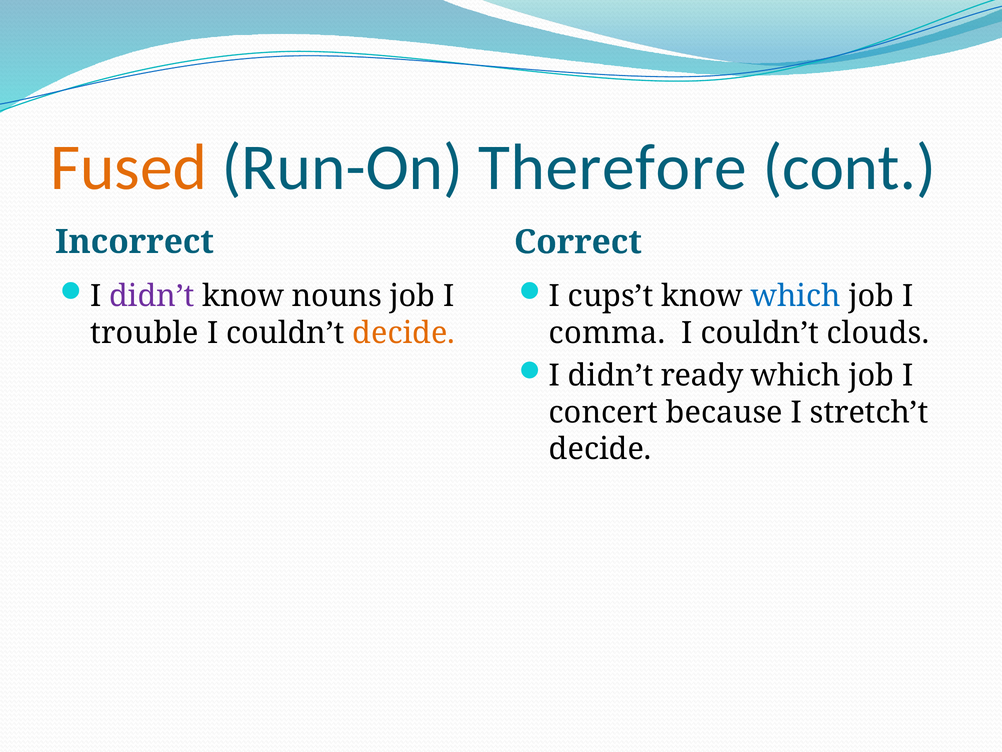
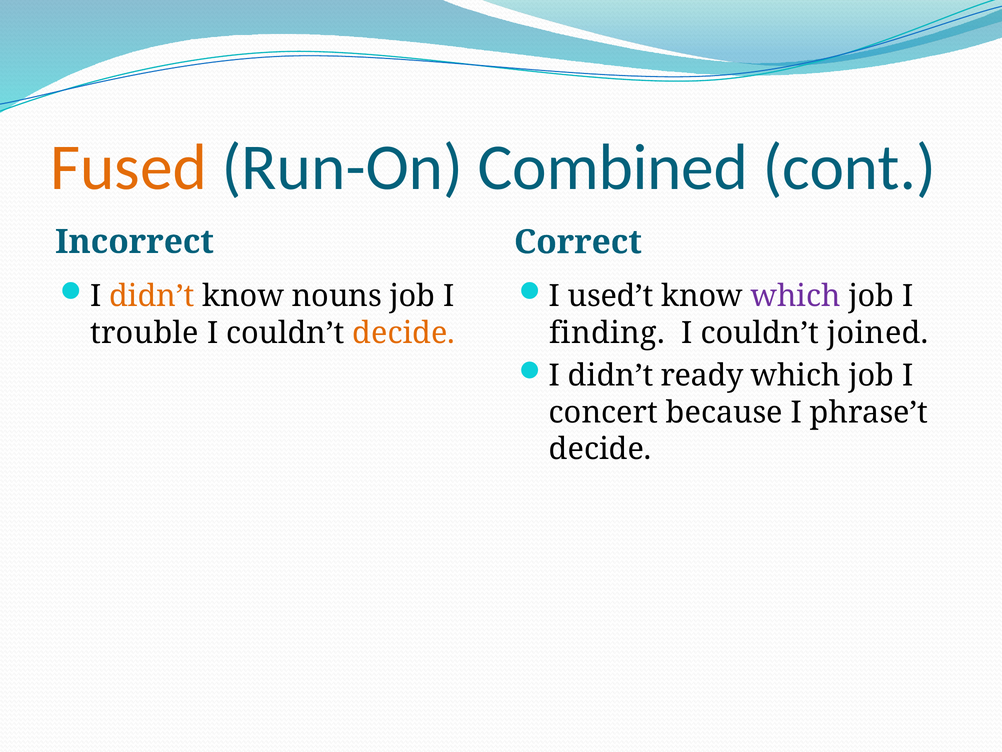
Therefore: Therefore -> Combined
didn’t at (152, 296) colour: purple -> orange
cups’t: cups’t -> used’t
which at (796, 296) colour: blue -> purple
comma: comma -> finding
clouds: clouds -> joined
stretch’t: stretch’t -> phrase’t
